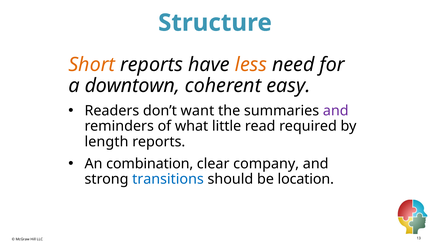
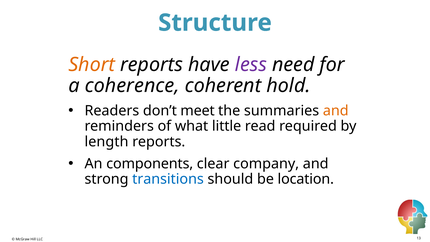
less colour: orange -> purple
downtown: downtown -> coherence
easy: easy -> hold
want: want -> meet
and at (336, 111) colour: purple -> orange
combination: combination -> components
